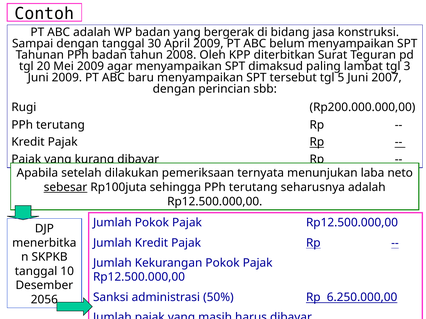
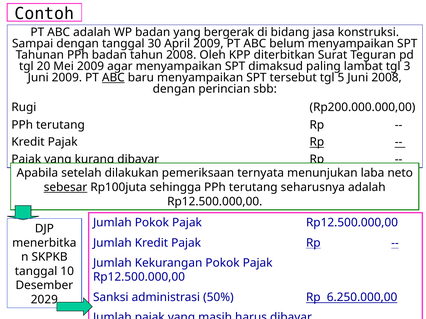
ABC at (113, 78) underline: none -> present
Juni 2007: 2007 -> 2008
2056: 2056 -> 2029
